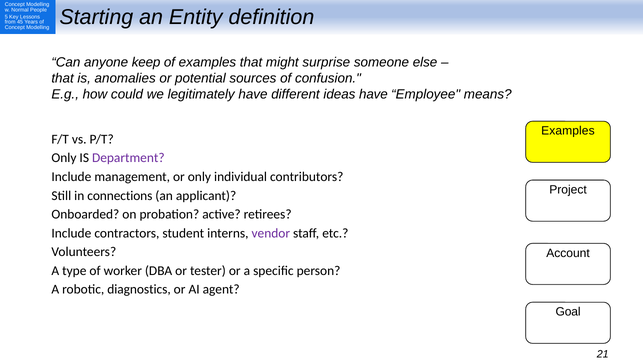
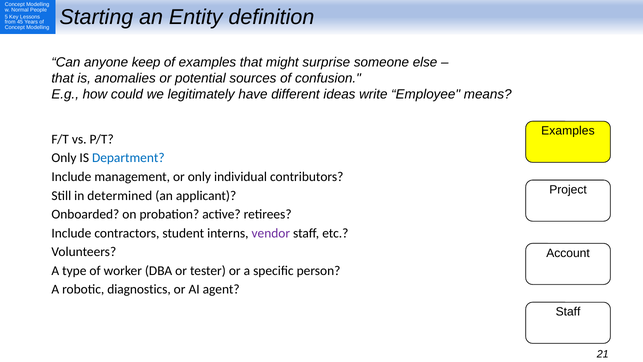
ideas have: have -> write
Department colour: purple -> blue
connections: connections -> determined
Goal at (568, 312): Goal -> Staff
